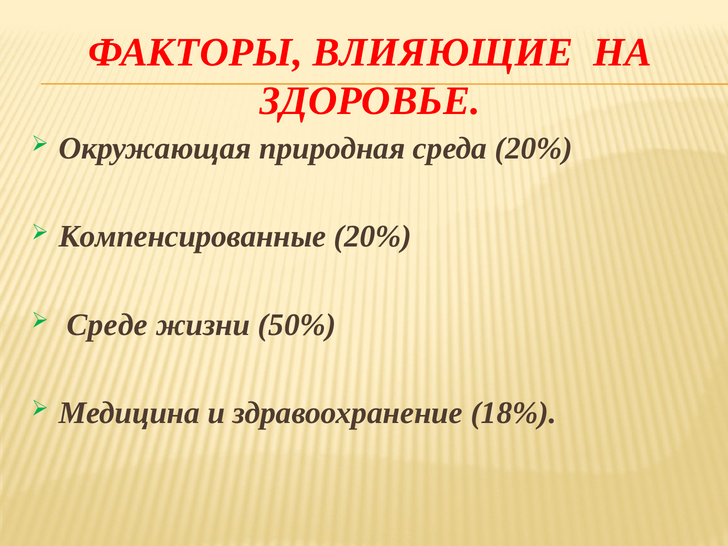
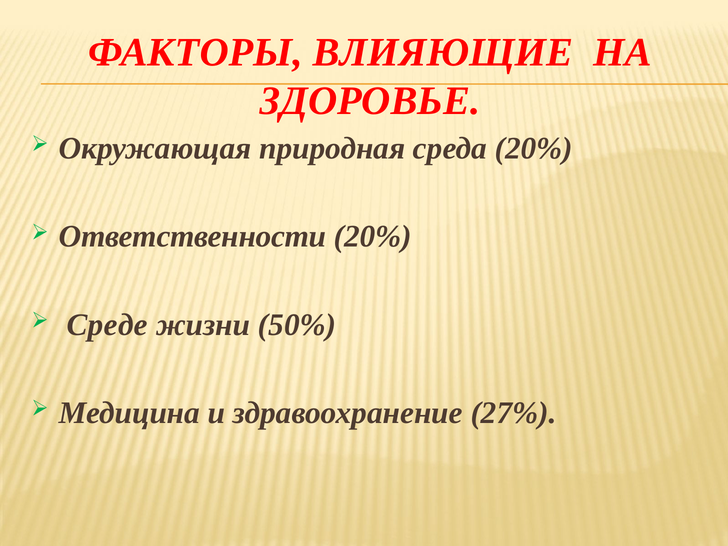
Компенсированные: Компенсированные -> Ответственности
18%: 18% -> 27%
